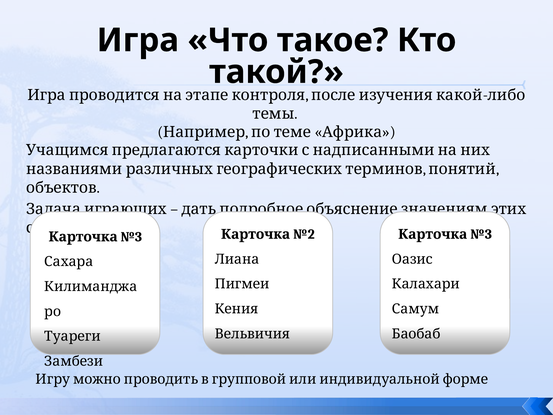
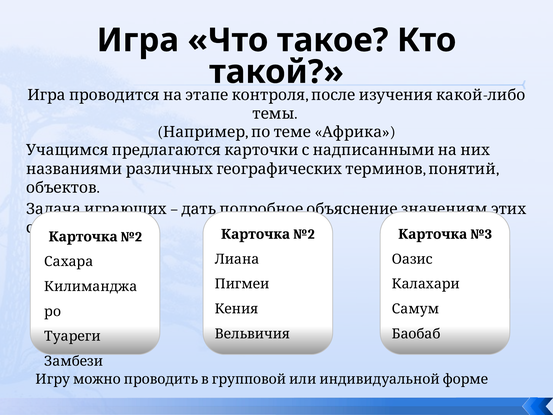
№3 at (131, 237): №3 -> №2
